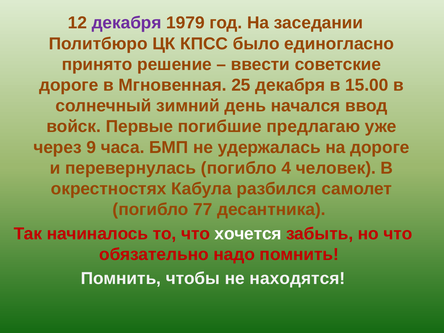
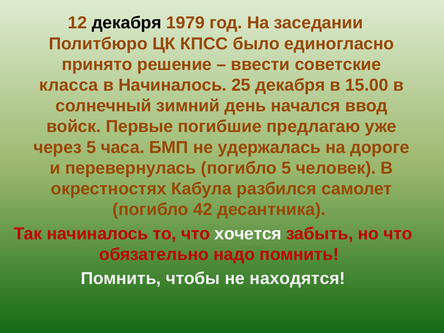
декабря at (127, 23) colour: purple -> black
дороге at (69, 85): дороге -> класса
в Мгновенная: Мгновенная -> Начиналось
через 9: 9 -> 5
погибло 4: 4 -> 5
77: 77 -> 42
